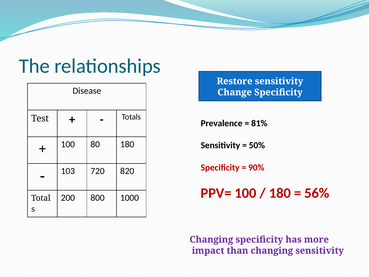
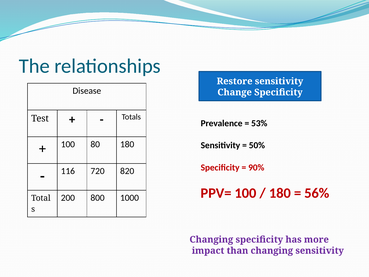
81%: 81% -> 53%
103: 103 -> 116
